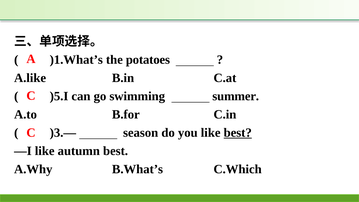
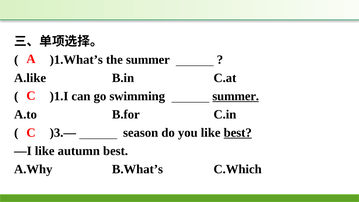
the potatoes: potatoes -> summer
)5.I: )5.I -> )1.I
summer at (236, 96) underline: none -> present
